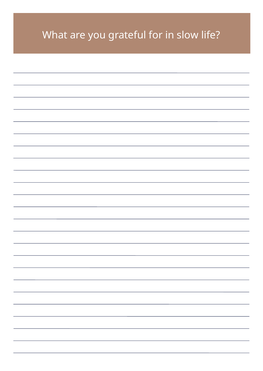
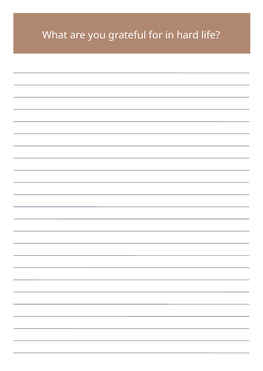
slow: slow -> hard
